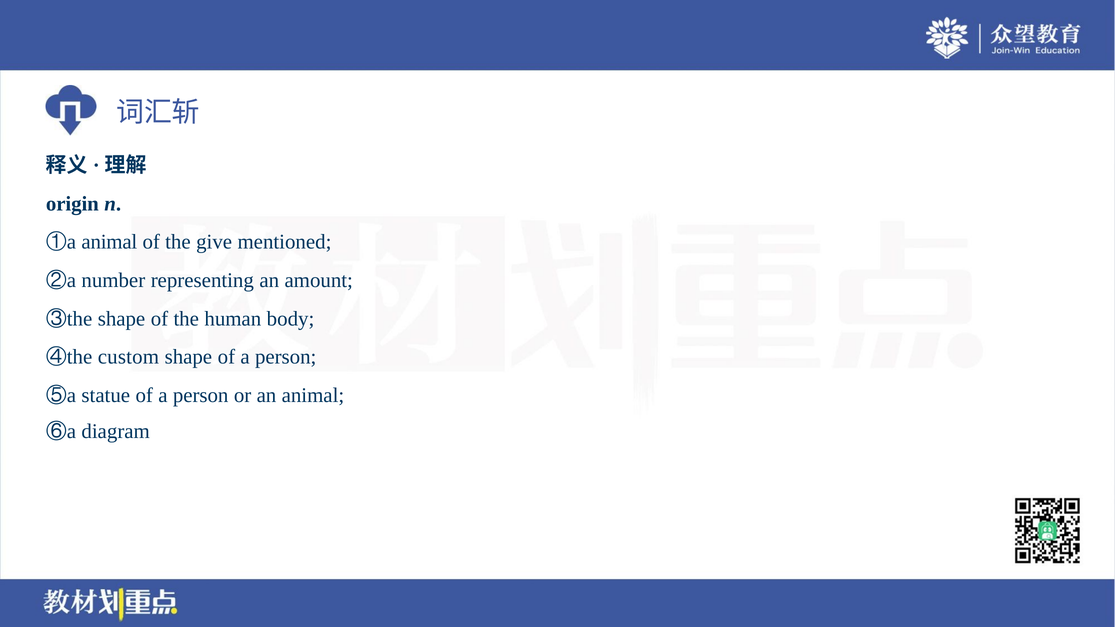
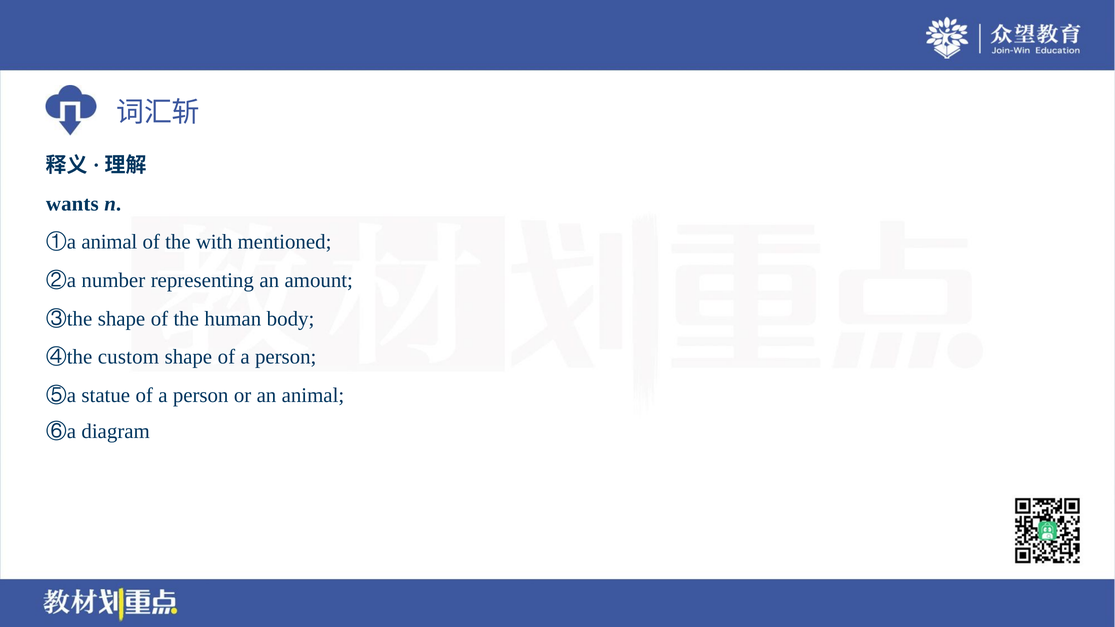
origin: origin -> wants
give: give -> with
